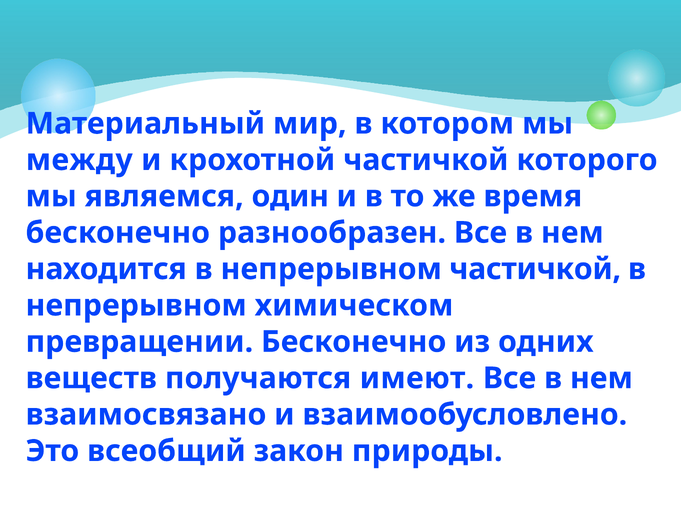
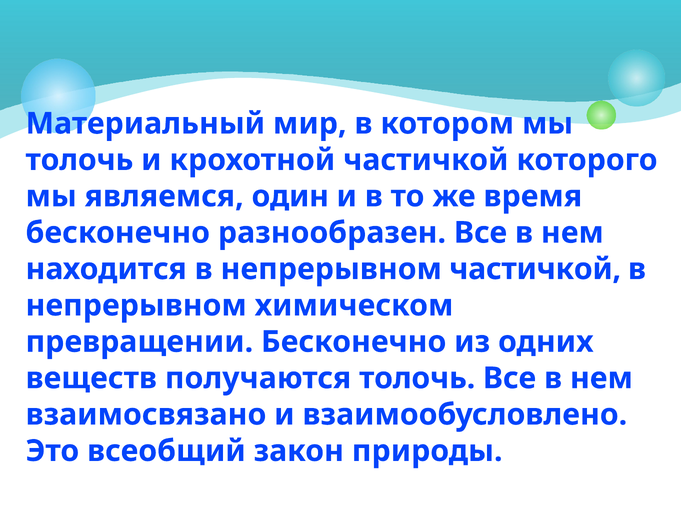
между at (79, 160): между -> толочь
получаются имеют: имеют -> толочь
